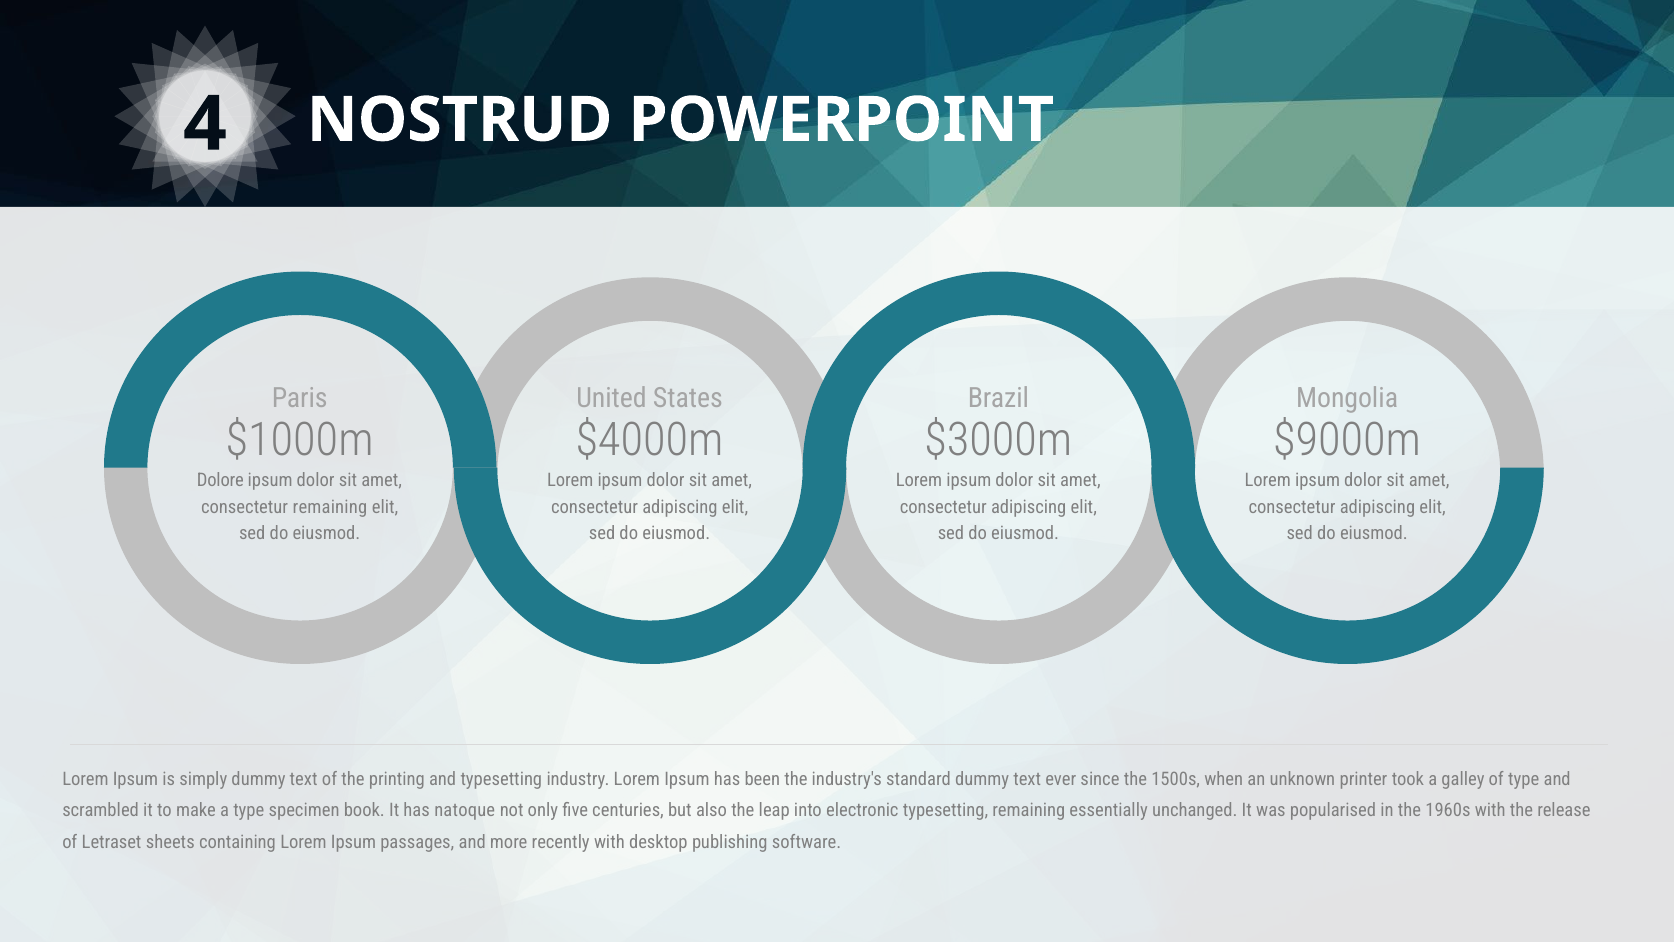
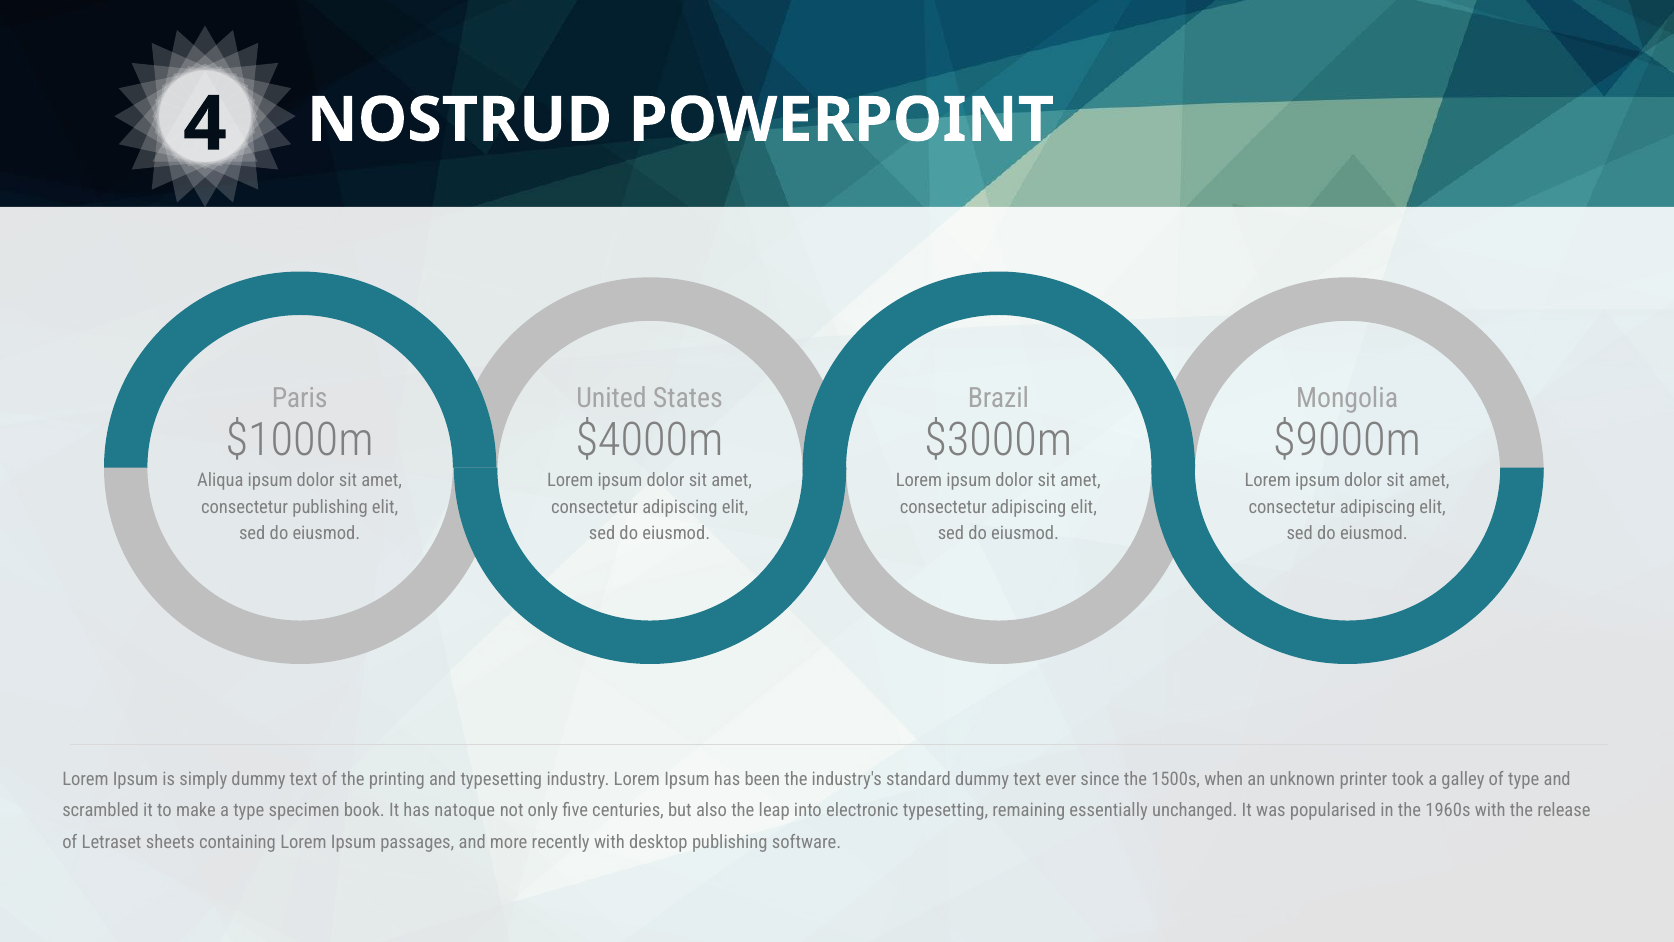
Dolore: Dolore -> Aliqua
consectetur remaining: remaining -> publishing
